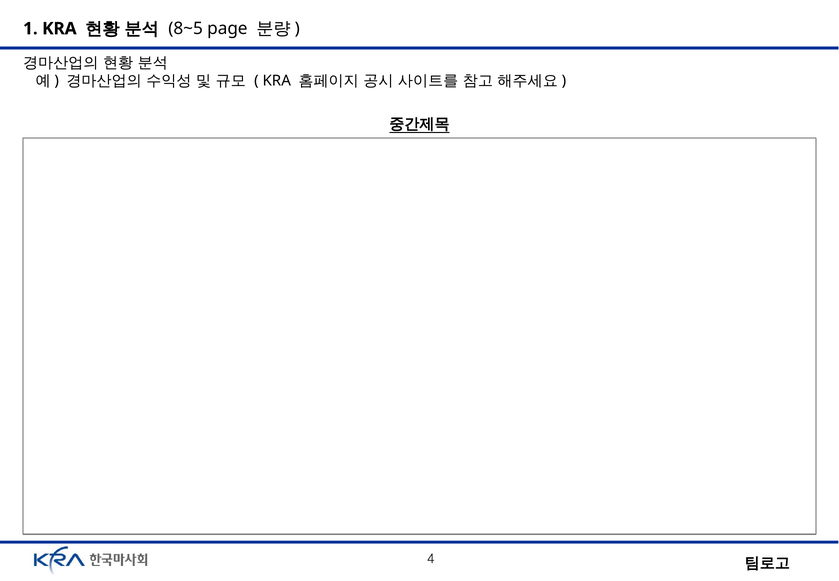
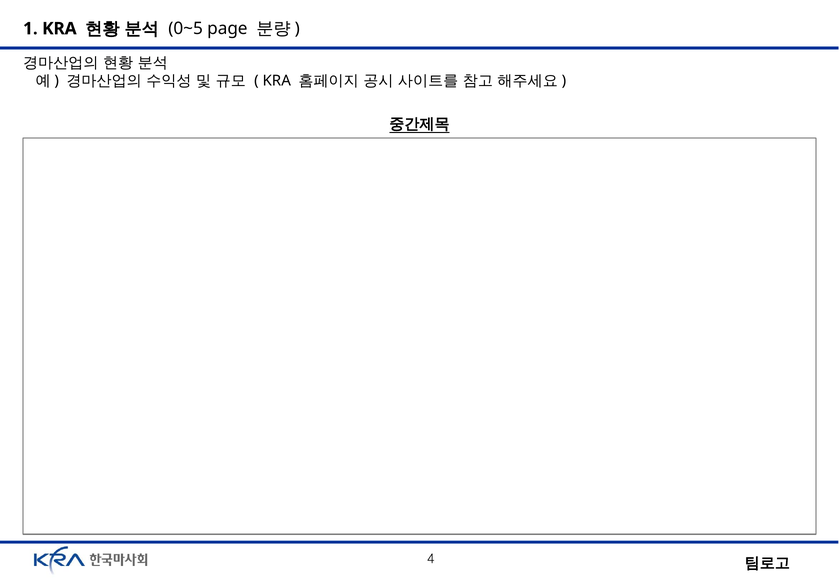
8~5: 8~5 -> 0~5
